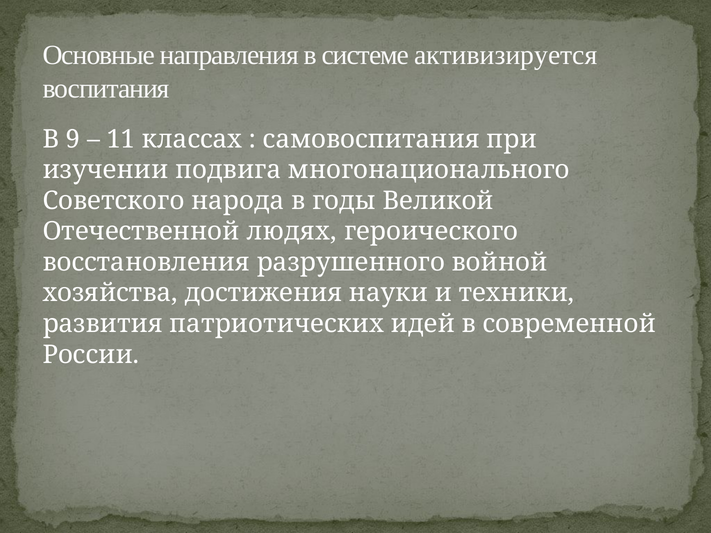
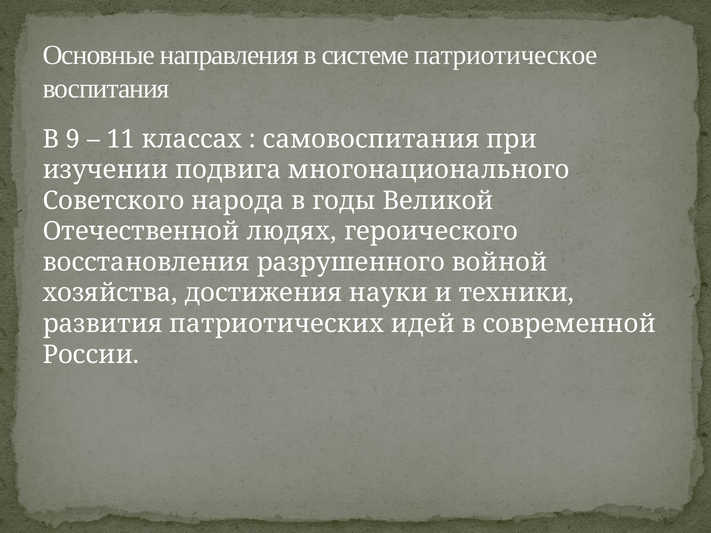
активизируется: активизируется -> патриотическое
